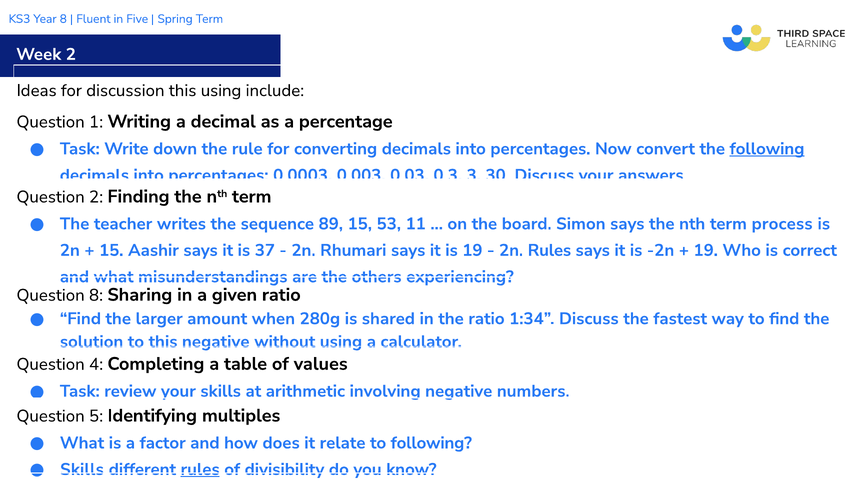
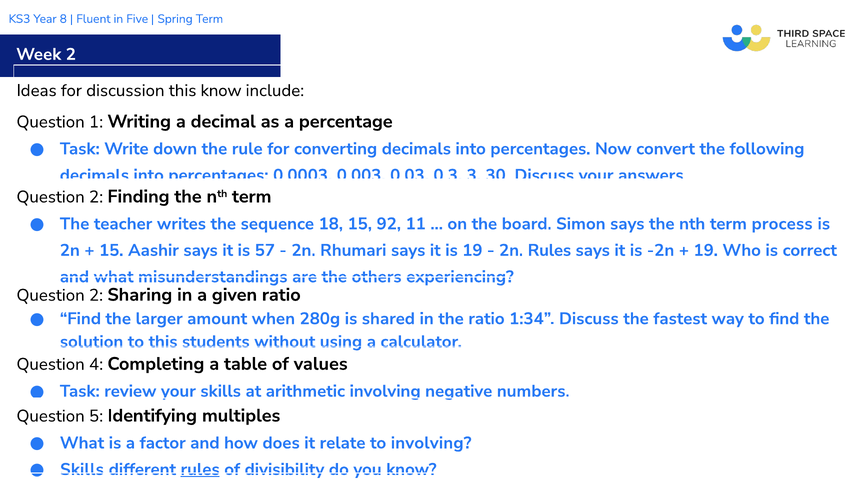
this using: using -> know
following at (767, 149) underline: present -> none
89: 89 -> 18
53: 53 -> 92
37: 37 -> 57
8 at (96, 295): 8 -> 2
this negative: negative -> students
to following: following -> involving
